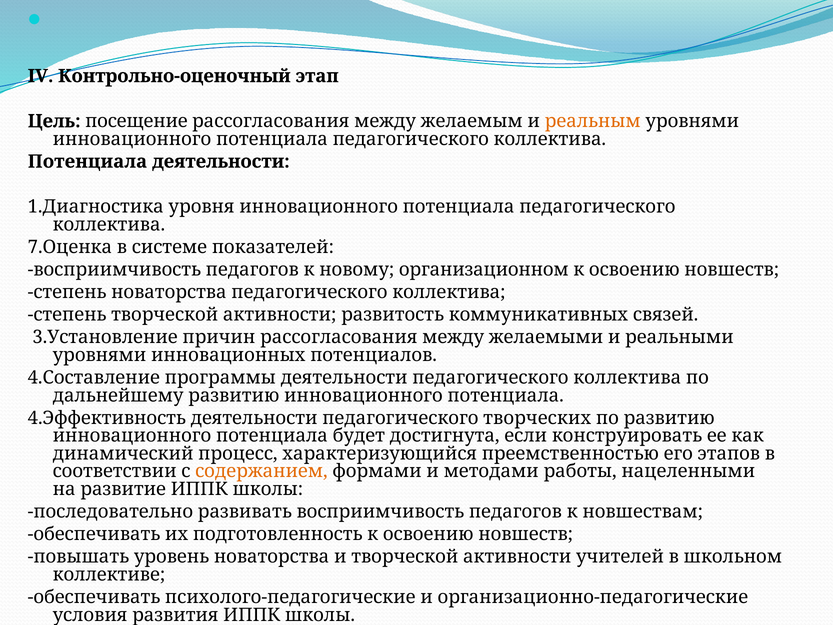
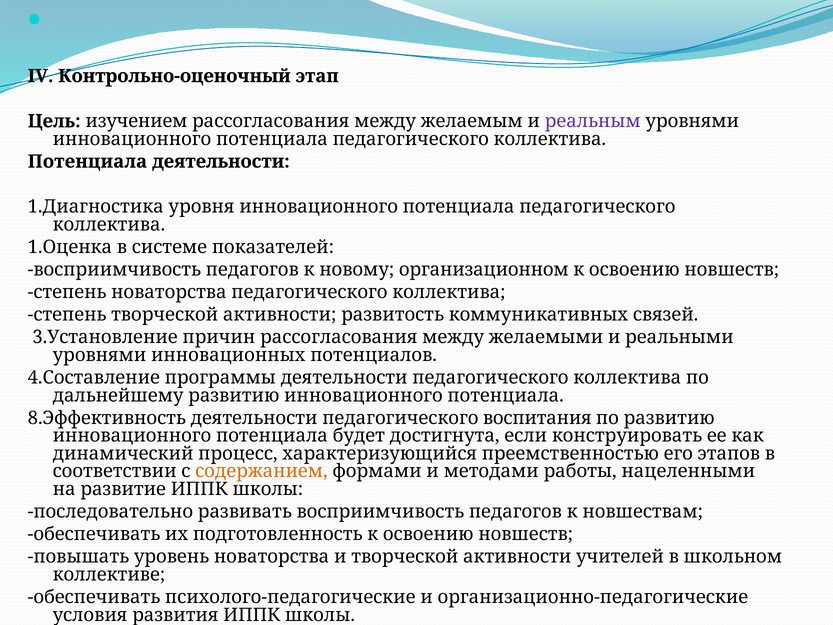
посещение: посещение -> изучением
реальным colour: orange -> purple
7.Оценка: 7.Оценка -> 1.Оценка
4.Эффективность: 4.Эффективность -> 8.Эффективность
творческих: творческих -> воспитания
